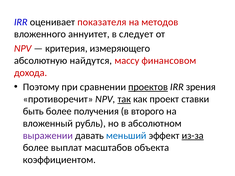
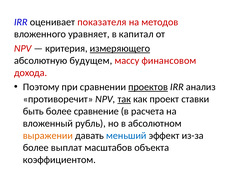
аннуитет: аннуитет -> уравняет
следует: следует -> капитал
измеряющего underline: none -> present
найдутся: найдутся -> будущем
зрения: зрения -> анализ
получения: получения -> сравнение
второго: второго -> расчета
выражении colour: purple -> orange
из-за underline: present -> none
